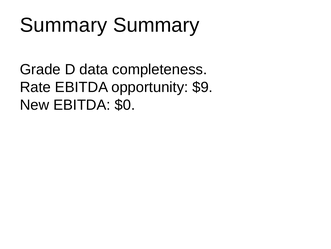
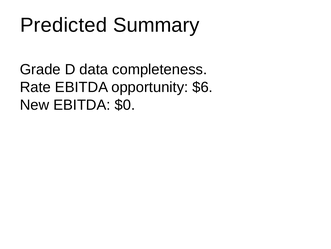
Summary at (64, 25): Summary -> Predicted
$9: $9 -> $6
